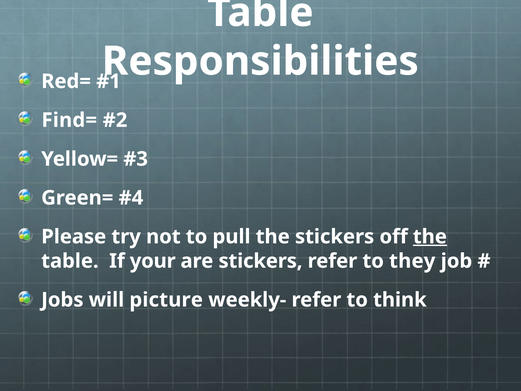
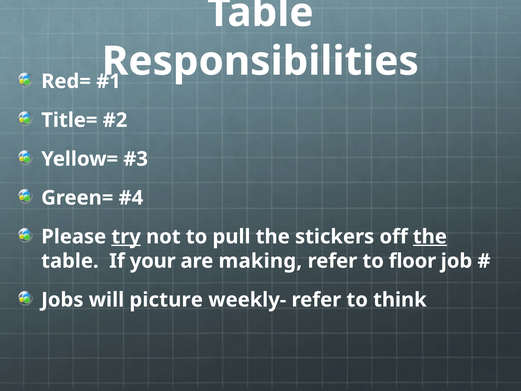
Find=: Find= -> Title=
try underline: none -> present
are stickers: stickers -> making
they: they -> floor
